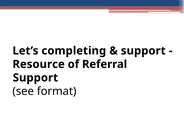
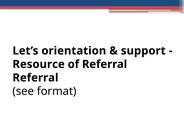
completing: completing -> orientation
Support at (35, 78): Support -> Referral
